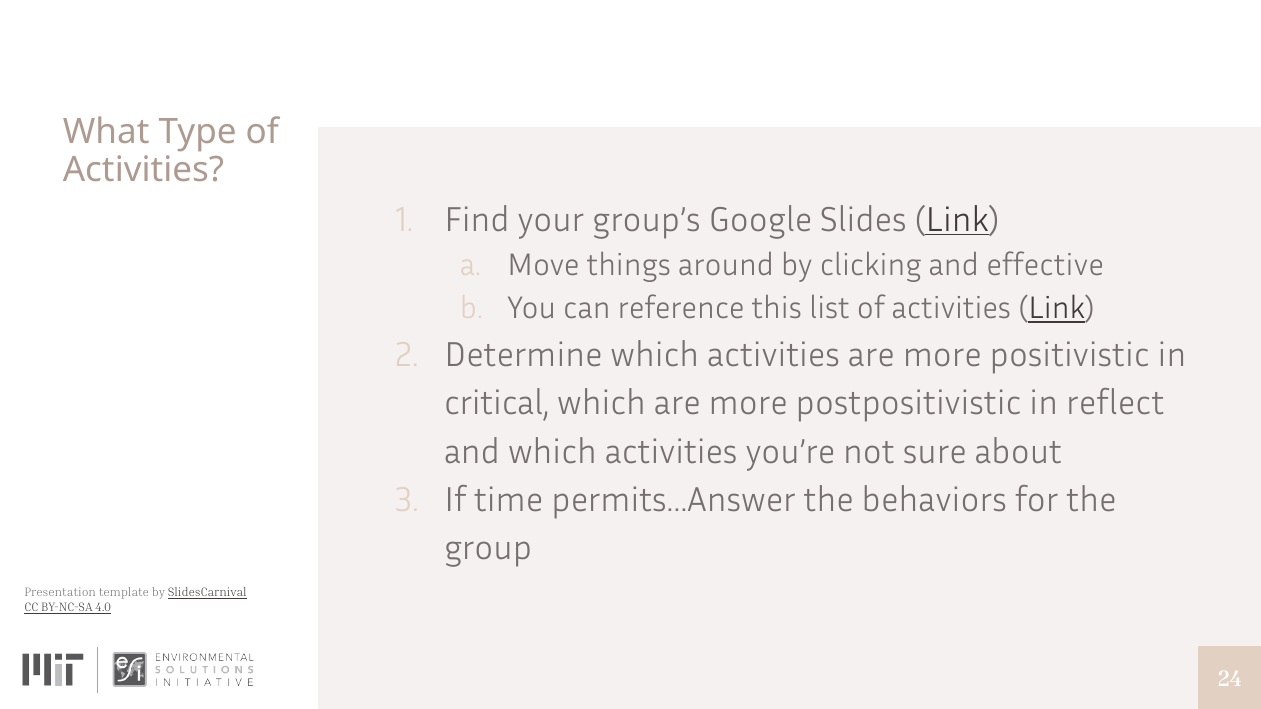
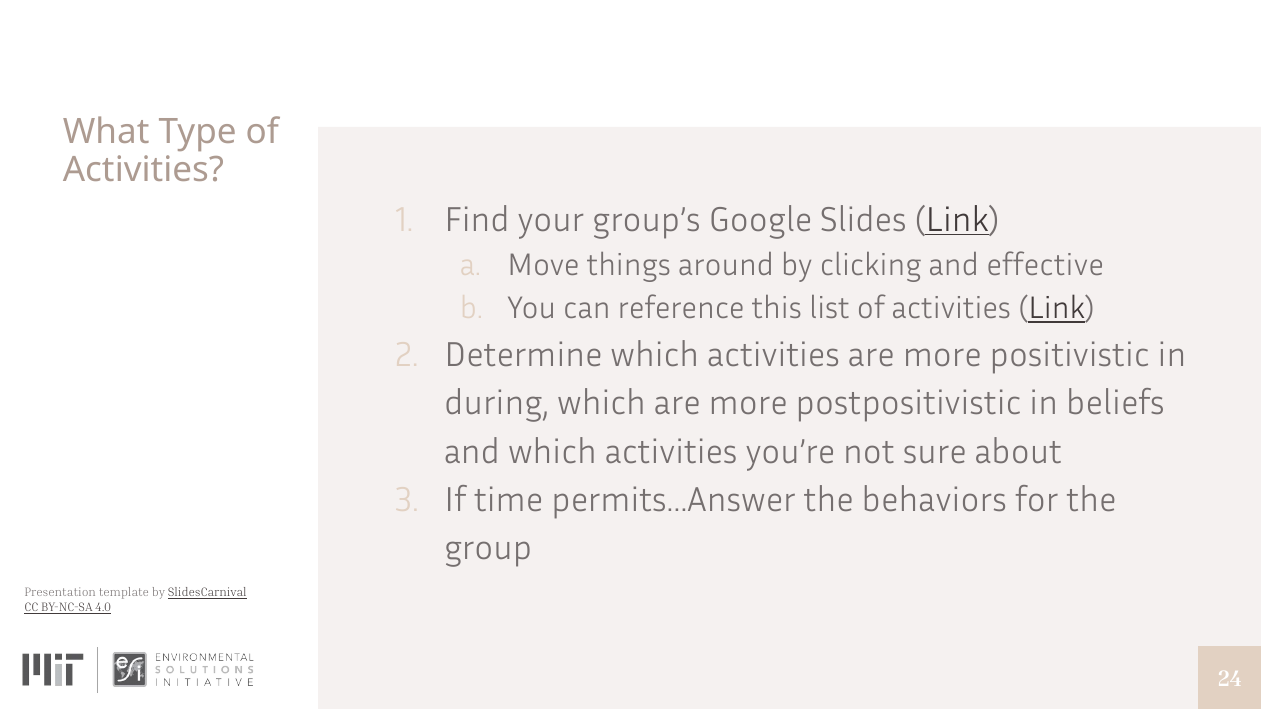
critical: critical -> during
reflect: reflect -> beliefs
